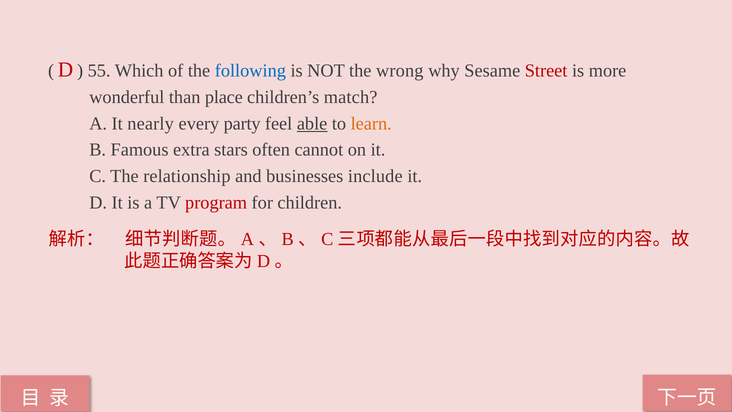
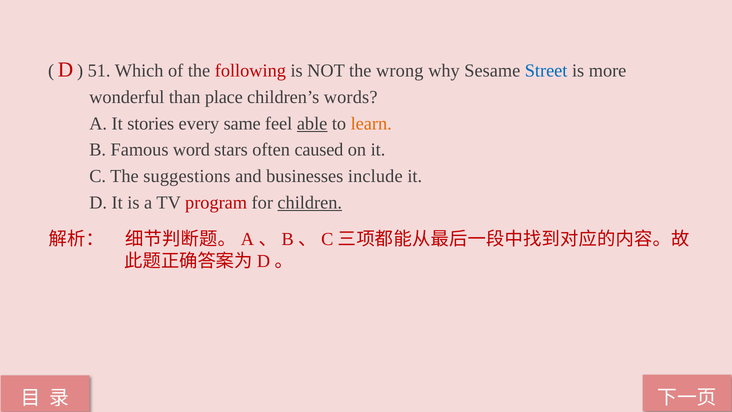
55: 55 -> 51
following colour: blue -> red
Street colour: red -> blue
match: match -> words
nearly: nearly -> stories
party: party -> same
extra: extra -> word
cannot: cannot -> caused
relationship: relationship -> suggestions
children underline: none -> present
